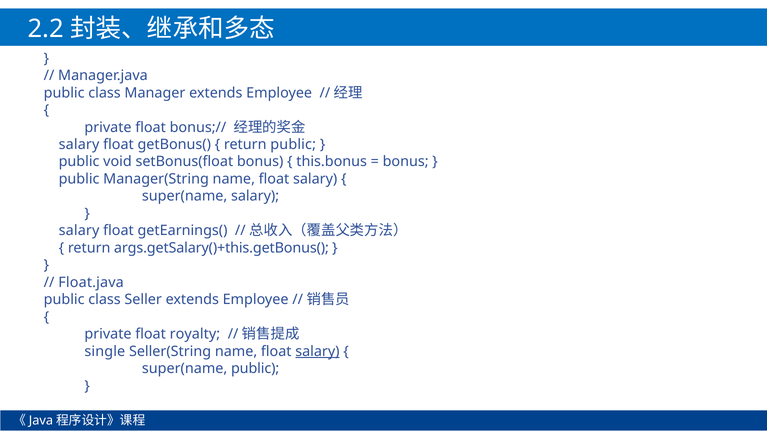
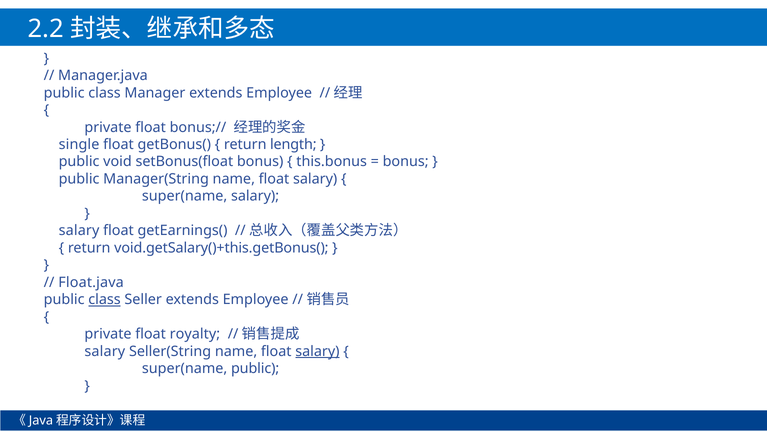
salary at (79, 145): salary -> single
return public: public -> length
args.getSalary()+this.getBonus(: args.getSalary()+this.getBonus( -> void.getSalary()+this.getBonus(
class at (105, 300) underline: none -> present
single at (105, 352): single -> salary
